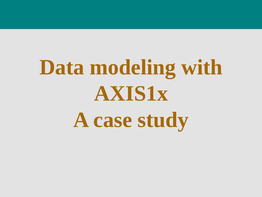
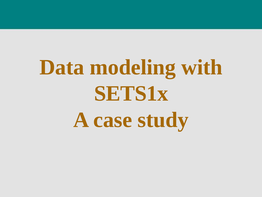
AXIS1x: AXIS1x -> SETS1x
